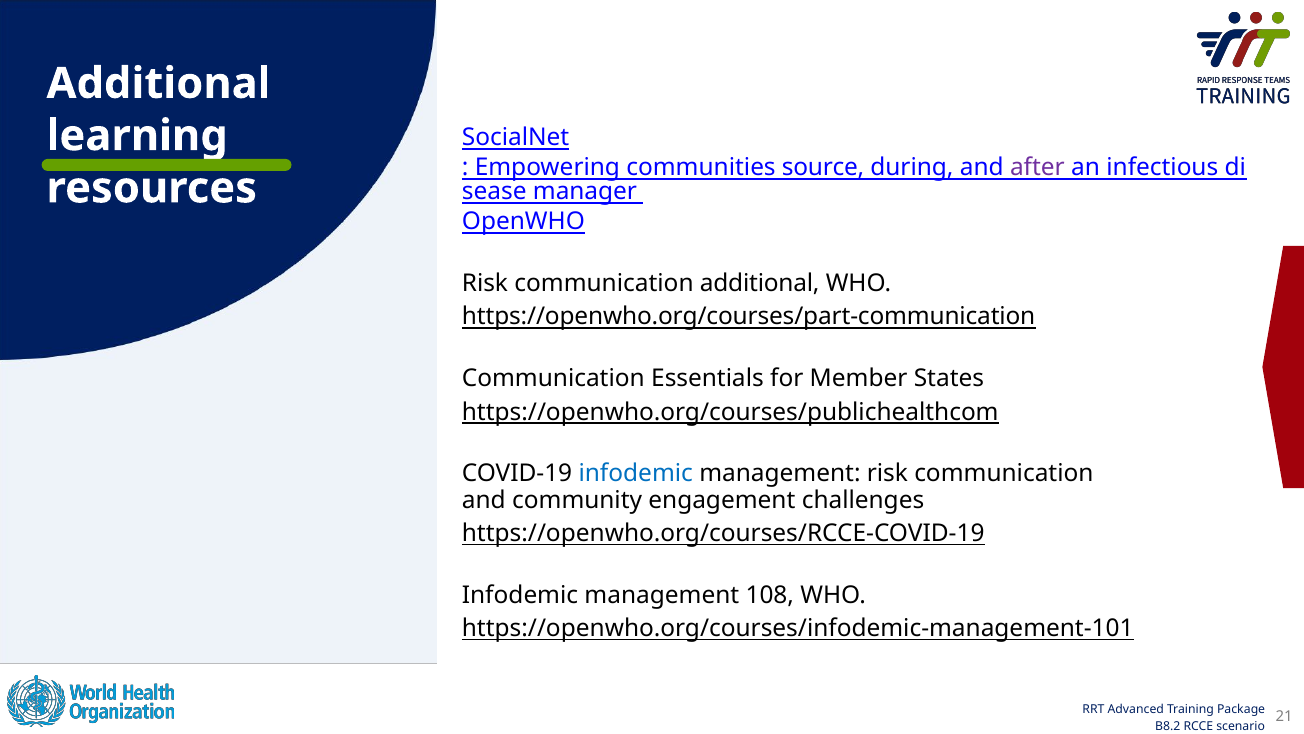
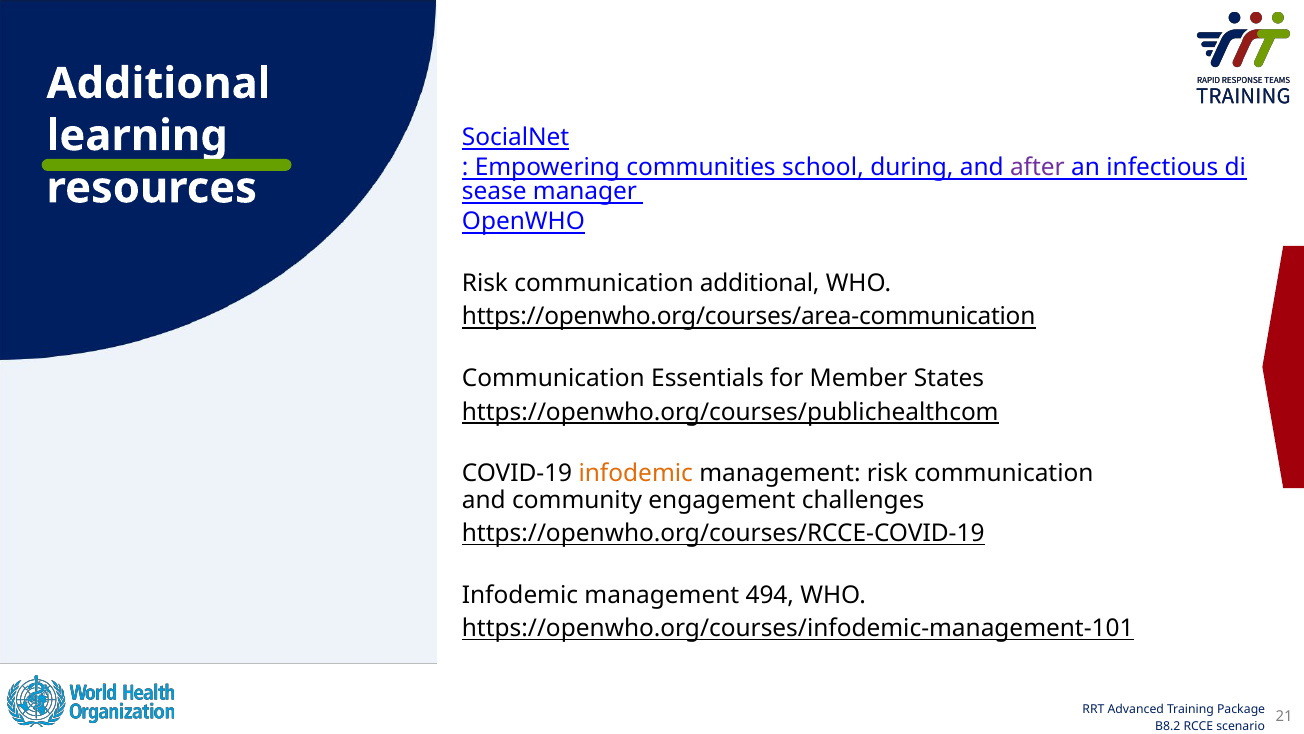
source: source -> school
https://openwho.org/courses/part-communication: https://openwho.org/courses/part-communication -> https://openwho.org/courses/area-communication
infodemic at (636, 473) colour: blue -> orange
108: 108 -> 494
